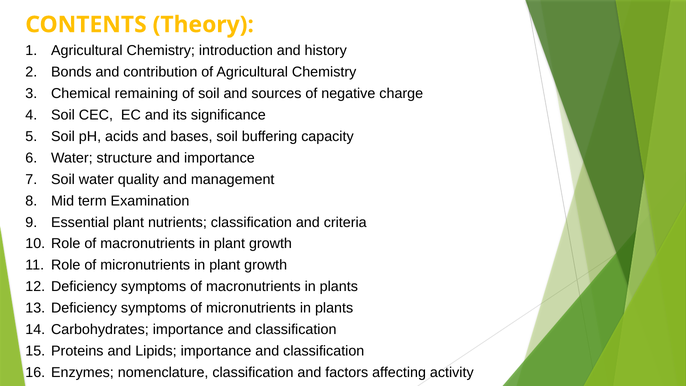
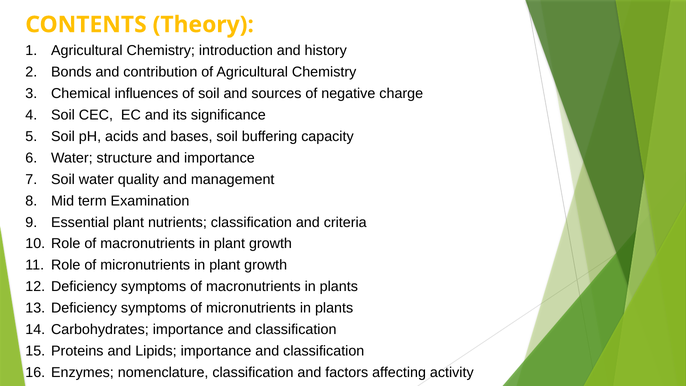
remaining: remaining -> influences
